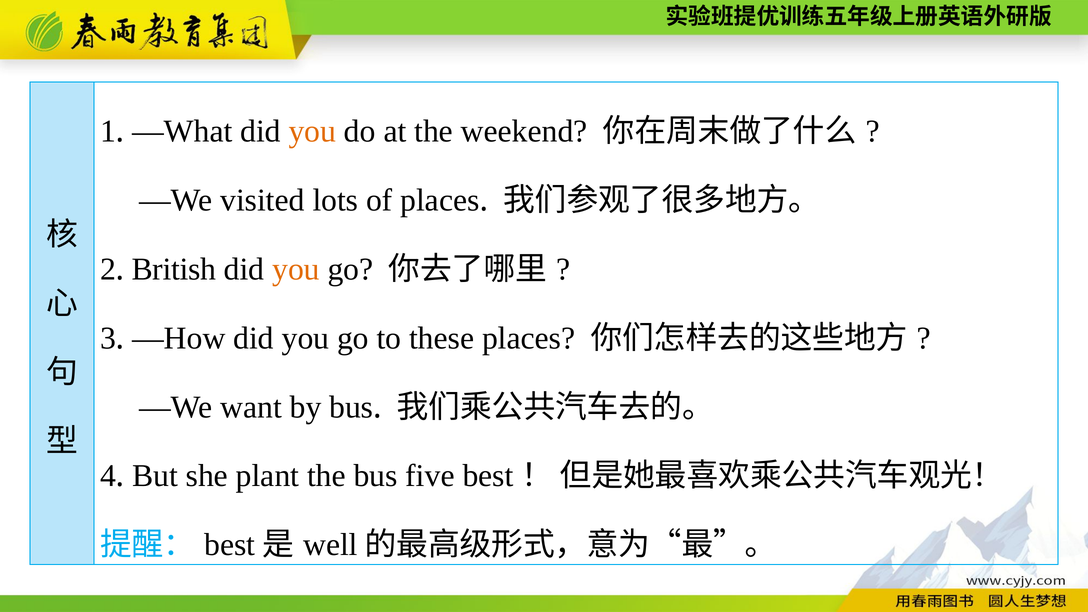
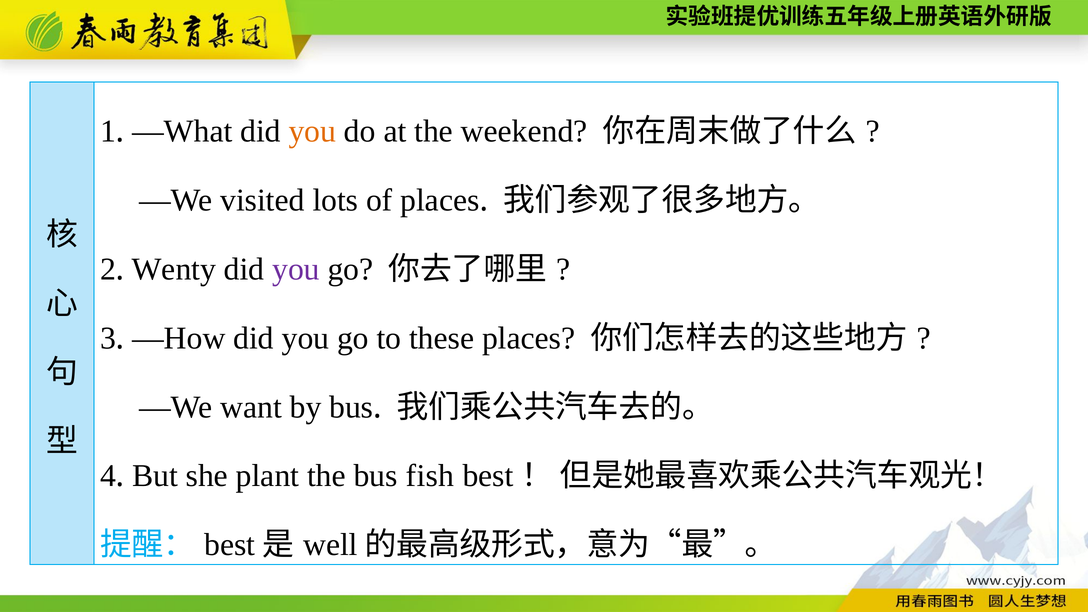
British: British -> Wenty
you at (296, 269) colour: orange -> purple
five: five -> fish
